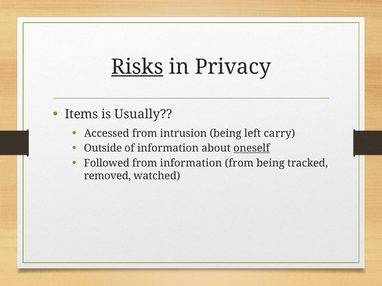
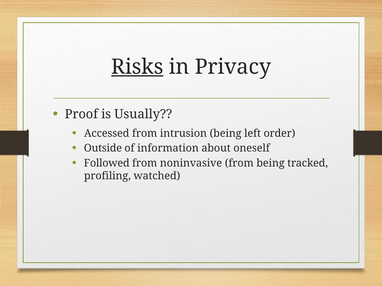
Items: Items -> Proof
carry: carry -> order
oneself underline: present -> none
from information: information -> noninvasive
removed: removed -> profiling
